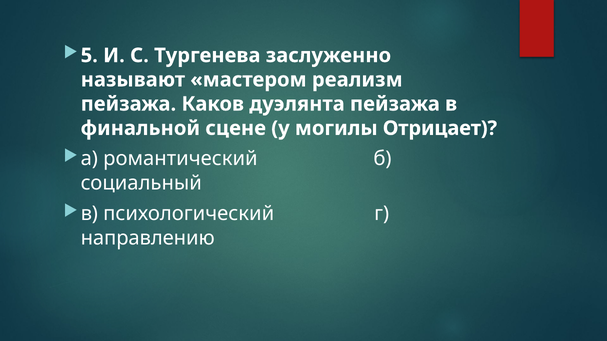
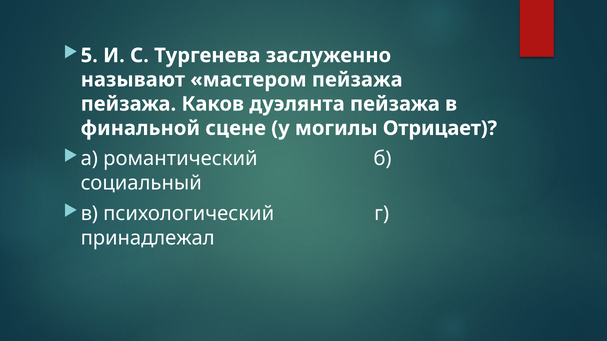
мастером реализм: реализм -> пейзажа
направлению: направлению -> принадлежал
